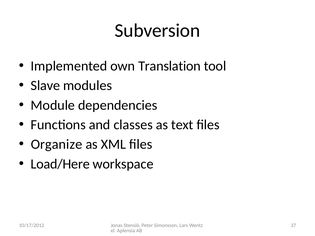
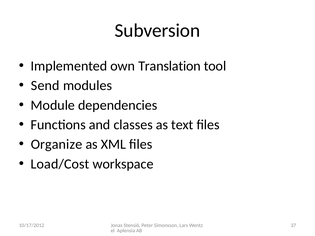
Slave: Slave -> Send
Load/Here: Load/Here -> Load/Cost
